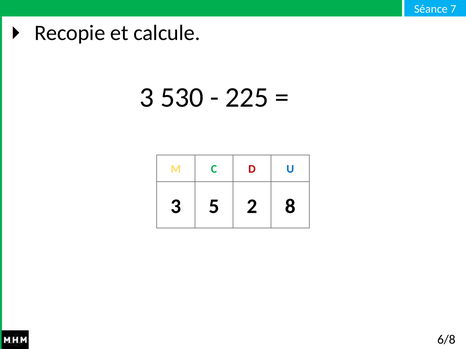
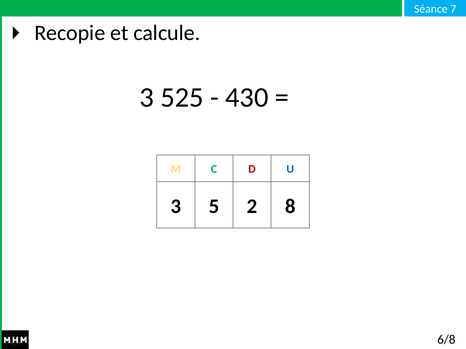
530: 530 -> 525
225: 225 -> 430
